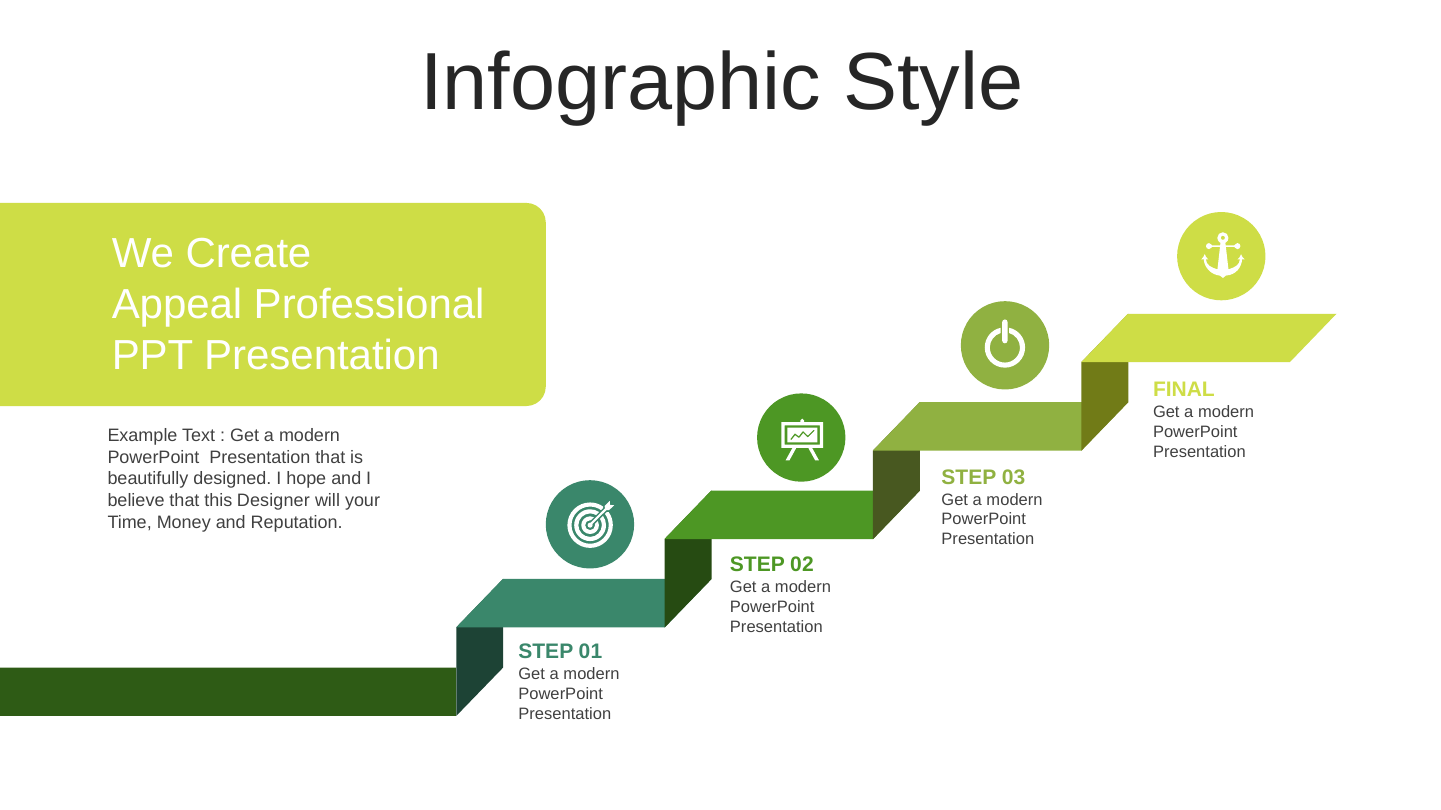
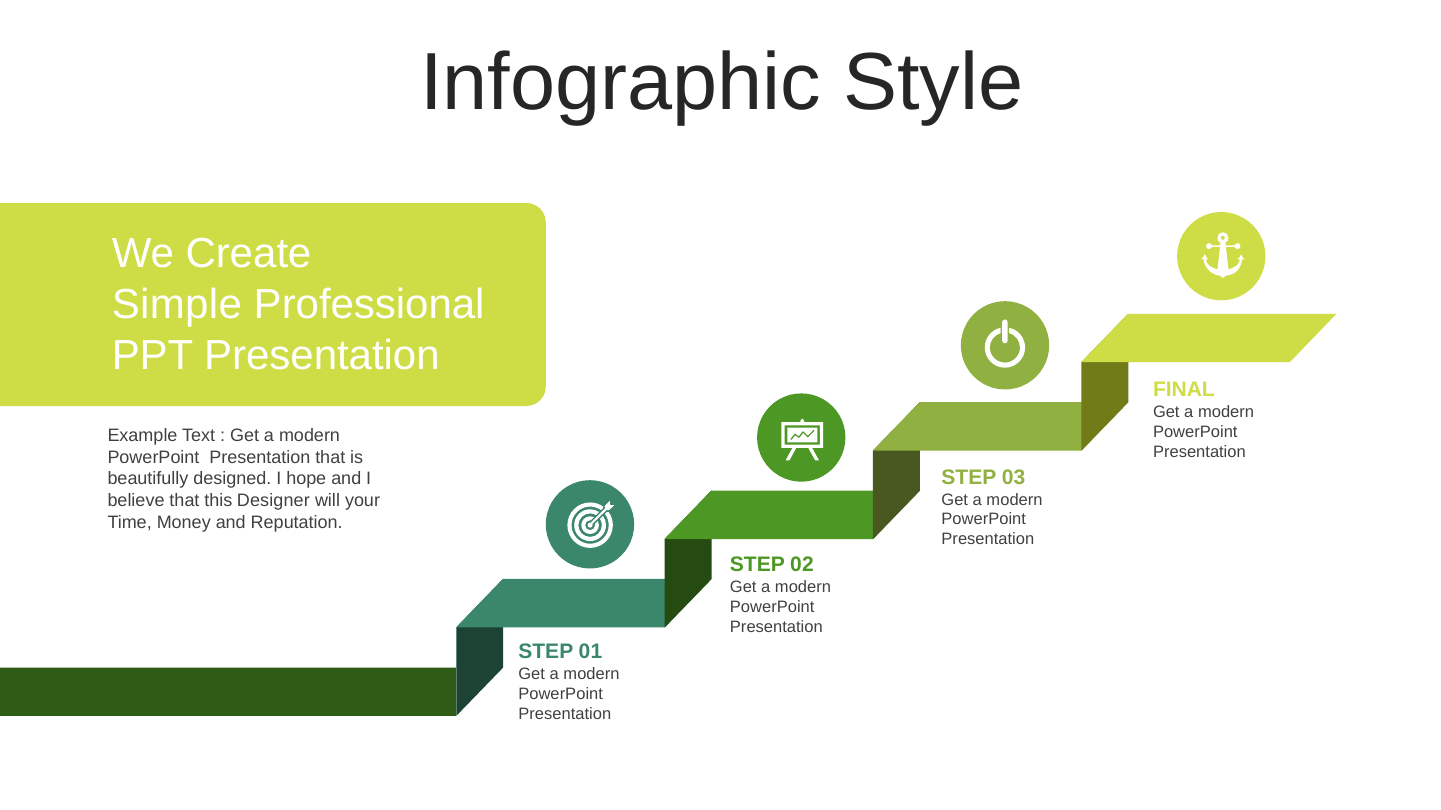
Appeal: Appeal -> Simple
